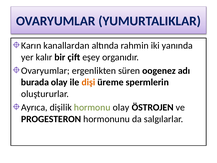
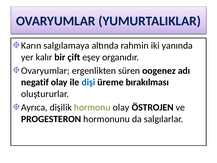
kanallardan: kanallardan -> salgılamaya
burada: burada -> negatif
dişi colour: orange -> blue
spermlerin: spermlerin -> bırakılması
